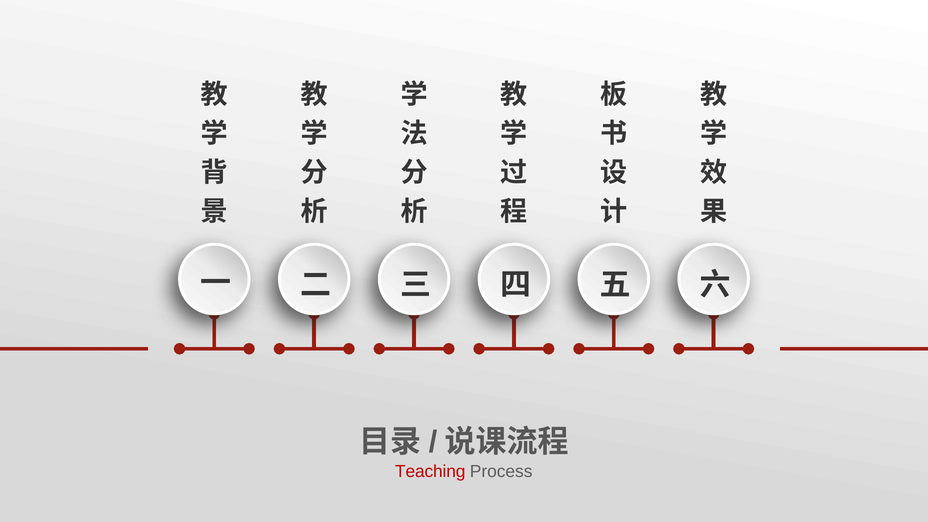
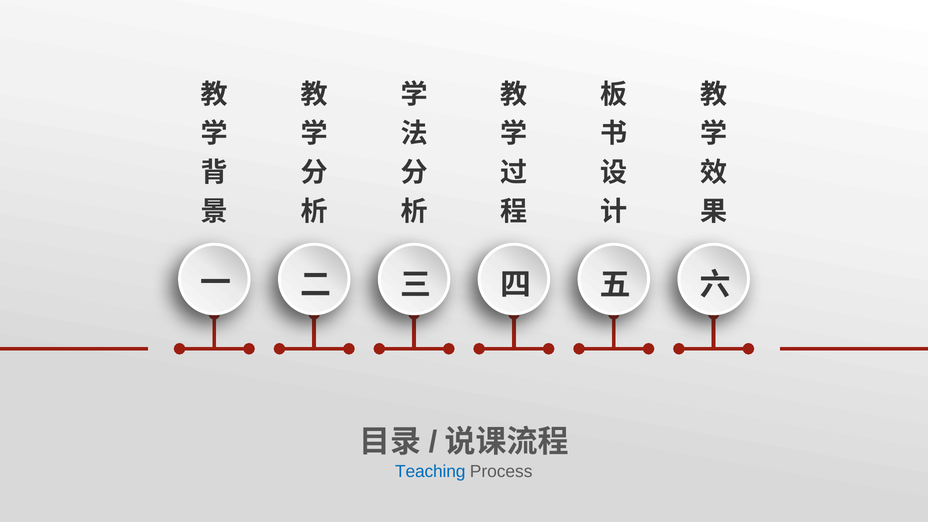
Teaching colour: red -> blue
